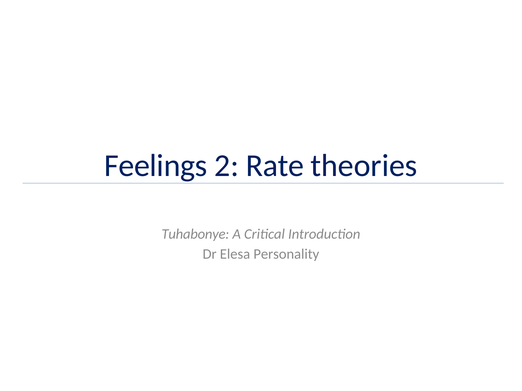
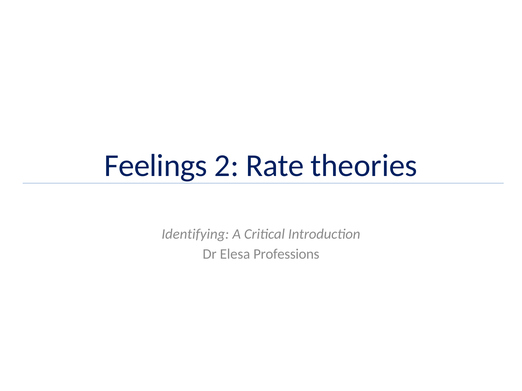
Tuhabonye: Tuhabonye -> Identifying
Personality: Personality -> Professions
